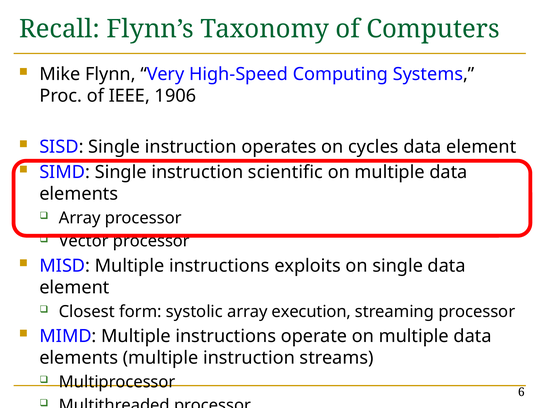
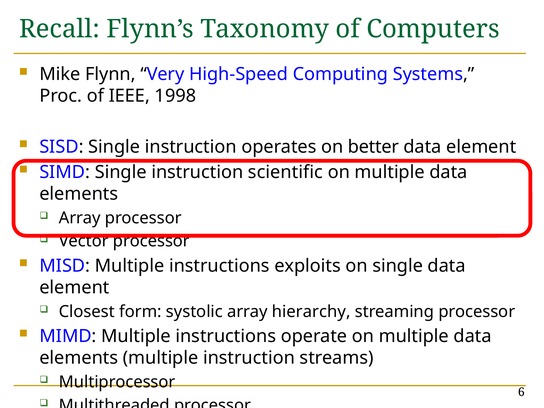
1906: 1906 -> 1998
cycles: cycles -> better
execution: execution -> hierarchy
